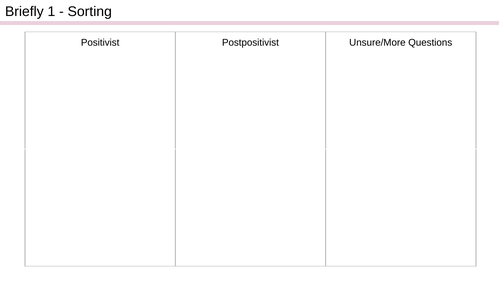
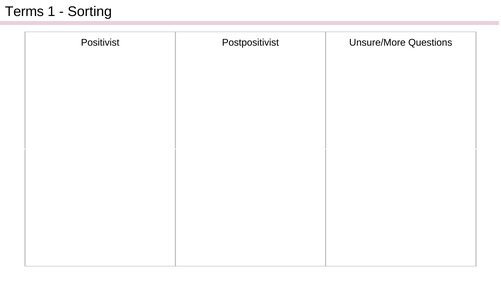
Briefly: Briefly -> Terms
